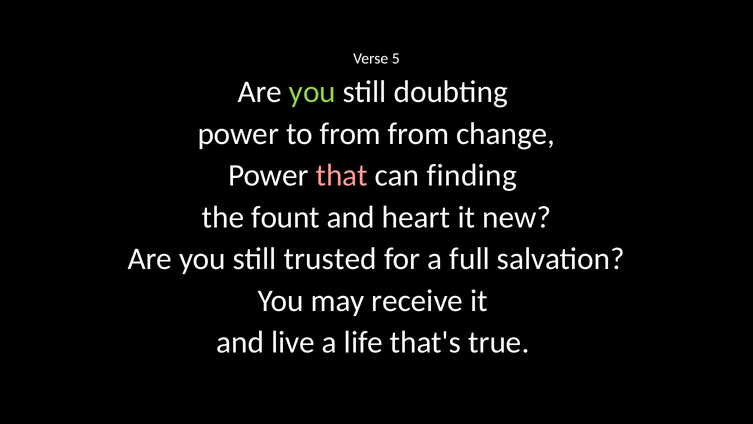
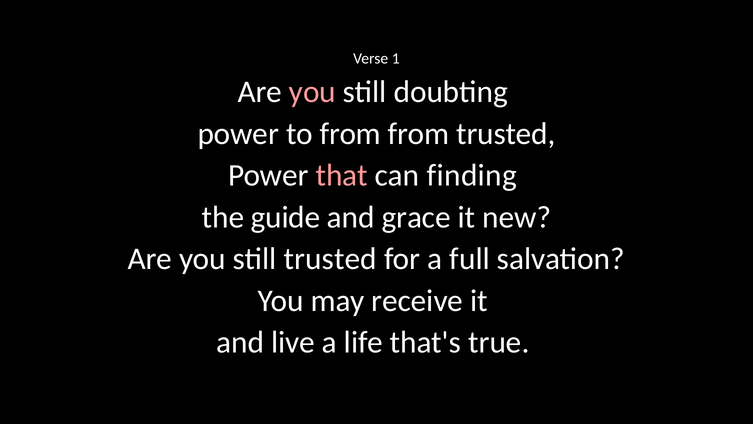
5: 5 -> 1
you at (312, 92) colour: light green -> pink
from change: change -> trusted
fount: fount -> guide
heart: heart -> grace
